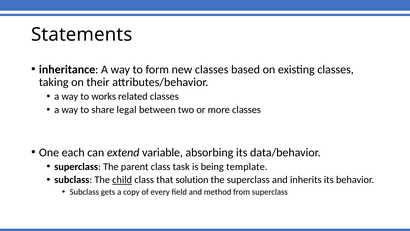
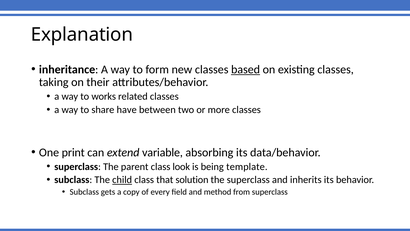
Statements: Statements -> Explanation
based underline: none -> present
legal: legal -> have
each: each -> print
task: task -> look
